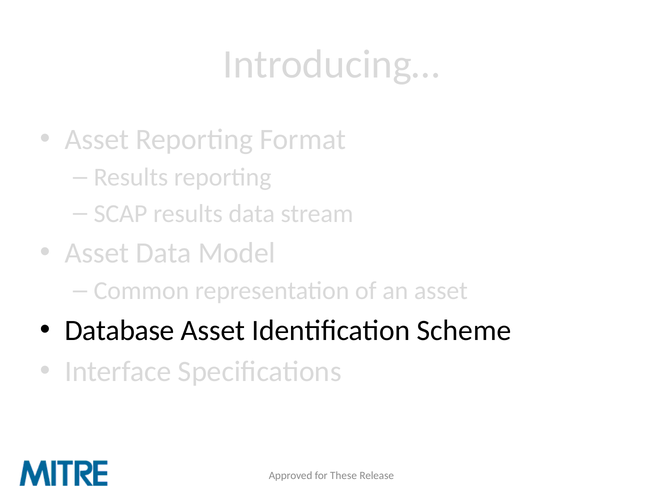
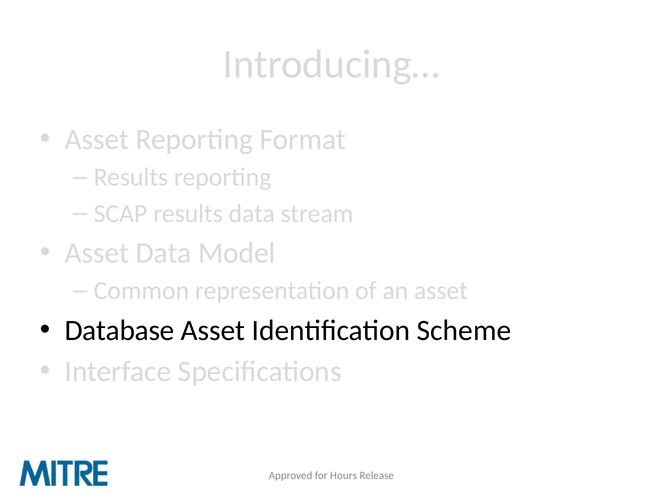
These: These -> Hours
